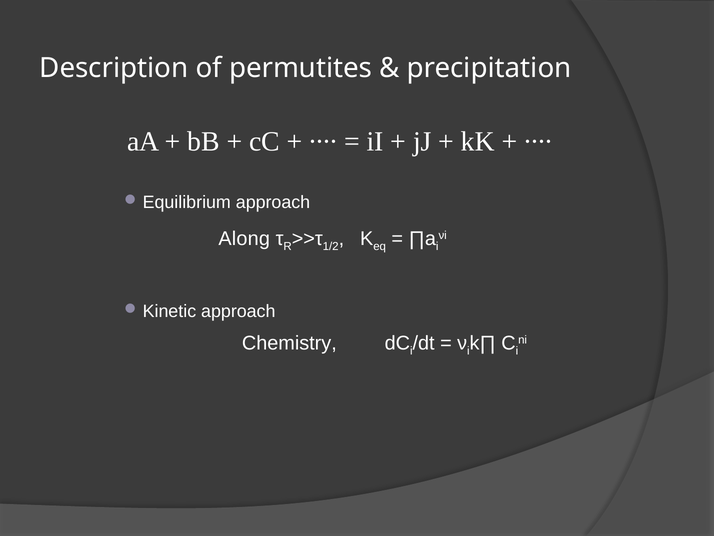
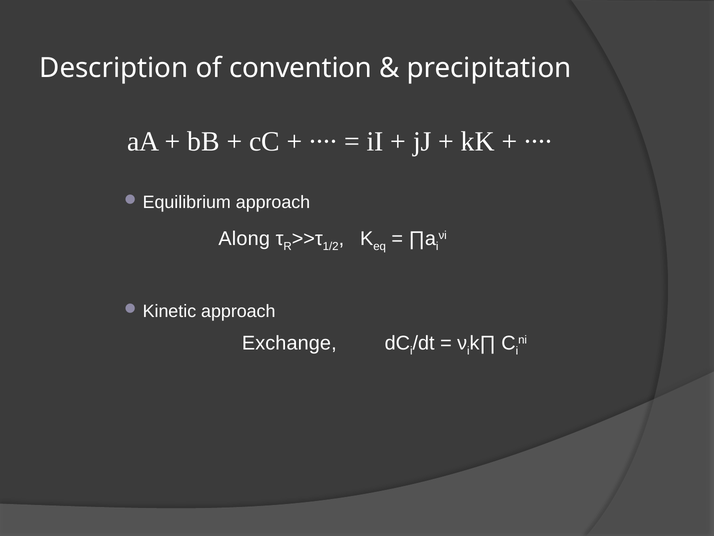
permutites: permutites -> convention
Chemistry: Chemistry -> Exchange
